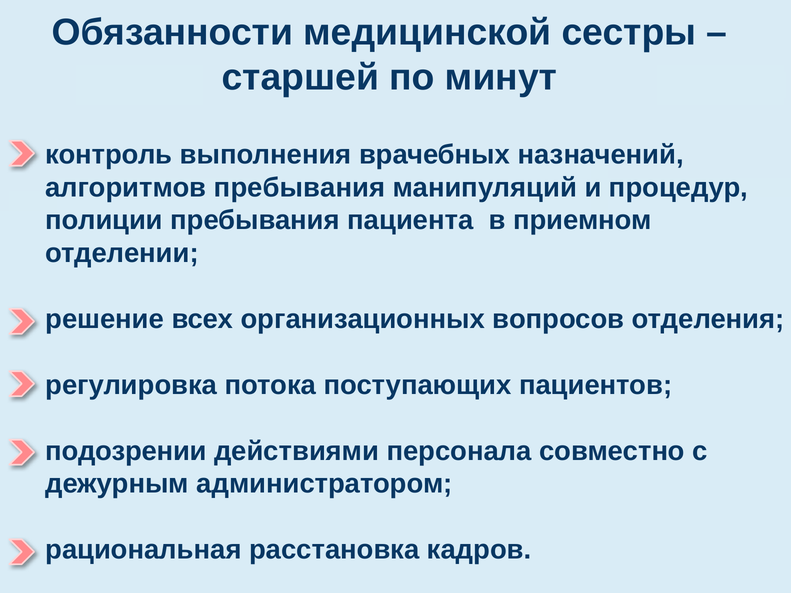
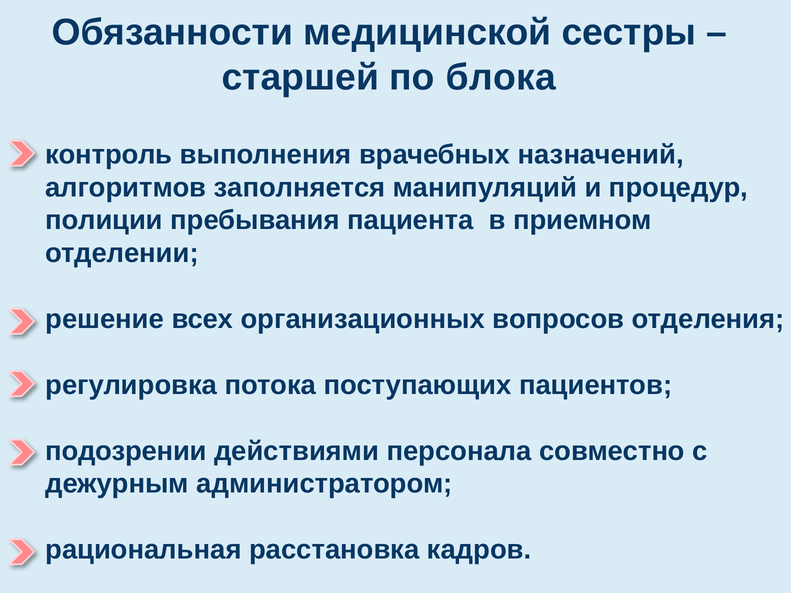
минут: минут -> блока
алгоритмов пребывания: пребывания -> заполняется
